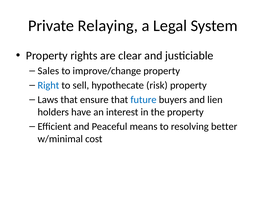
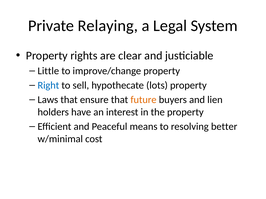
Sales: Sales -> Little
risk: risk -> lots
future colour: blue -> orange
